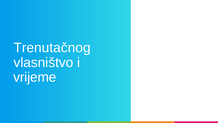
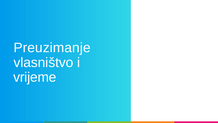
Trenutačnog: Trenutačnog -> Preuzimanje
